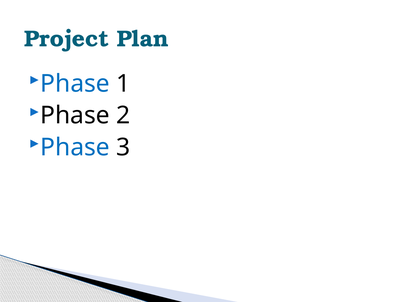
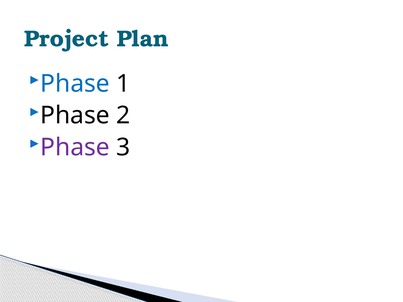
Phase at (75, 147) colour: blue -> purple
